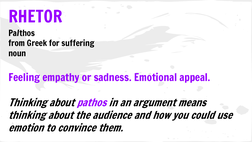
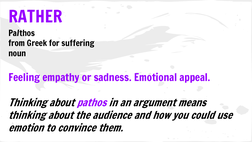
RHETOR: RHETOR -> RATHER
